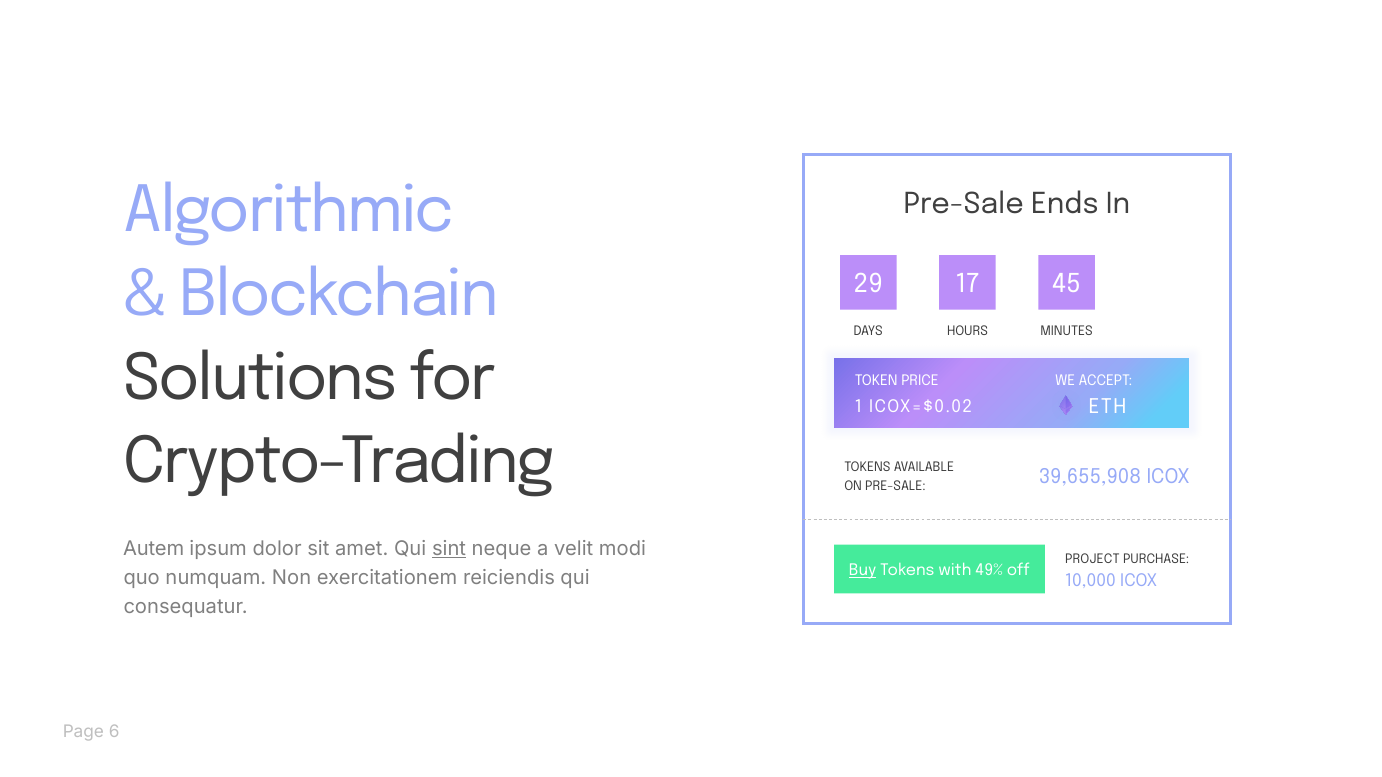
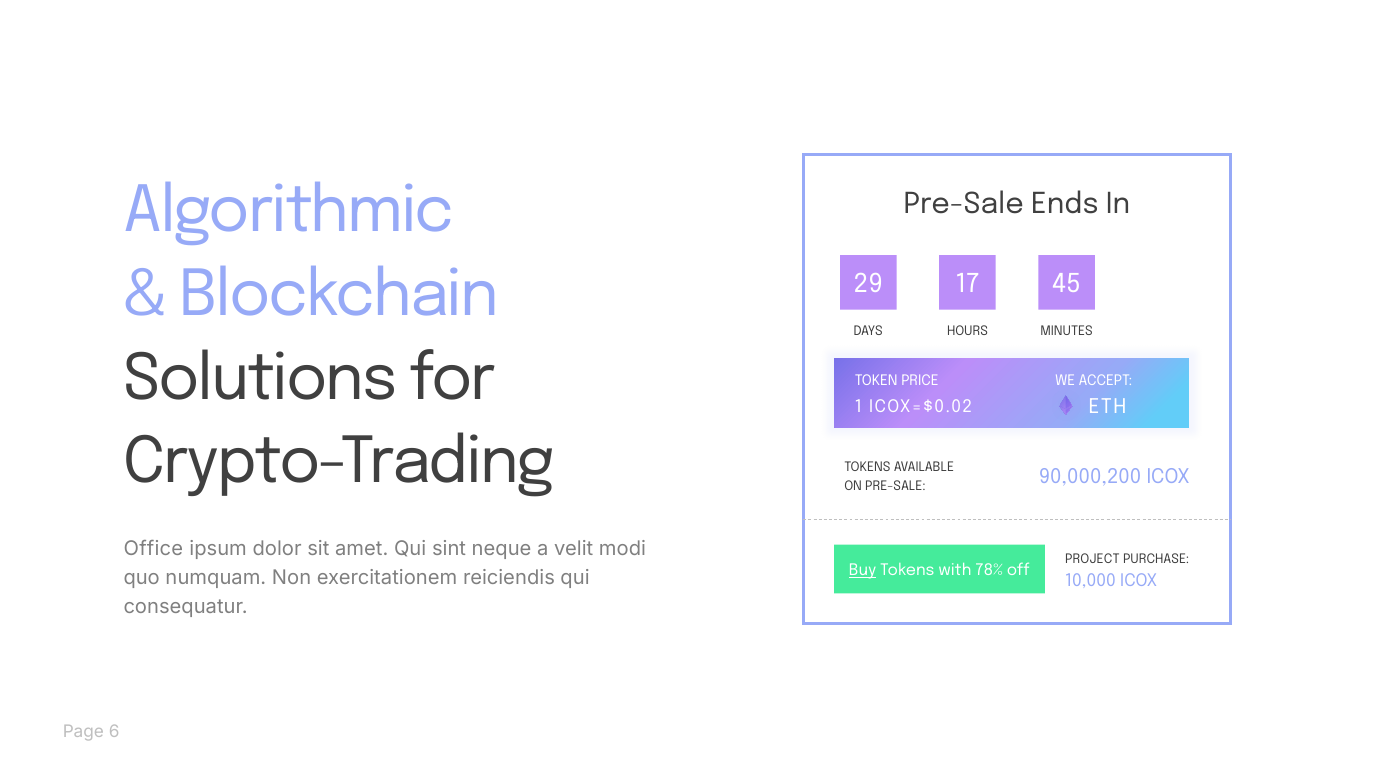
39,655,908: 39,655,908 -> 90,000,200
Autem: Autem -> Office
sint underline: present -> none
49%: 49% -> 78%
